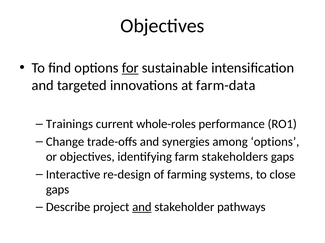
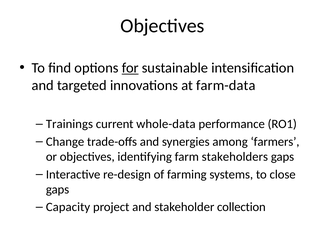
whole-roles: whole-roles -> whole-data
among options: options -> farmers
Describe: Describe -> Capacity
and at (142, 208) underline: present -> none
pathways: pathways -> collection
